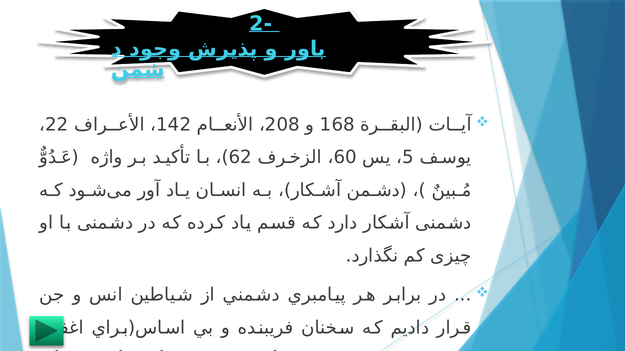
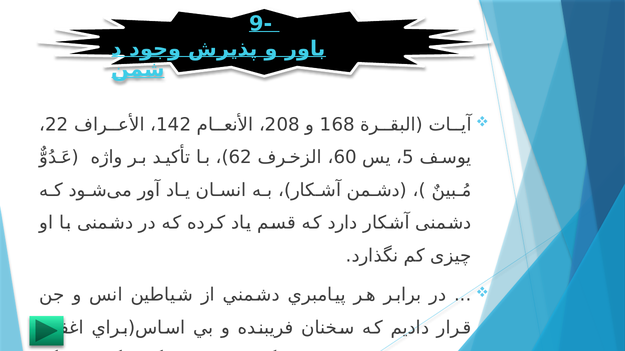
2-: 2- -> 9-
